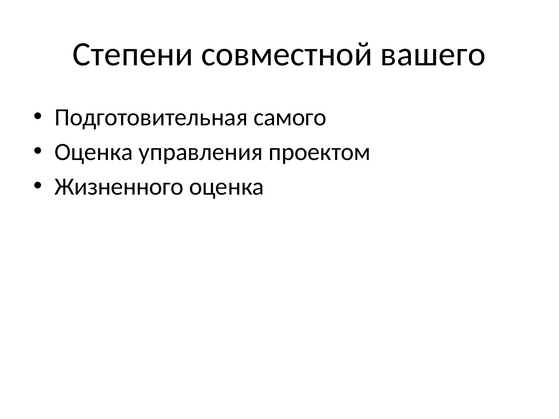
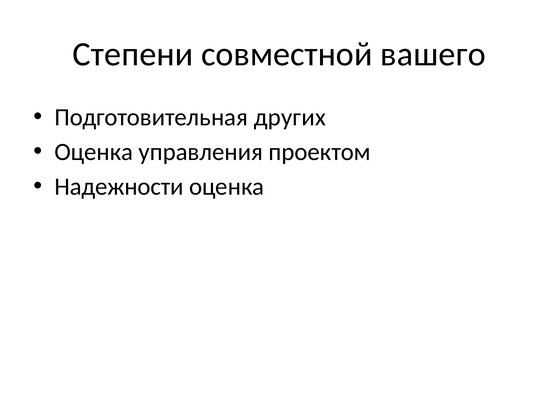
самого: самого -> других
Жизненного: Жизненного -> Надежности
